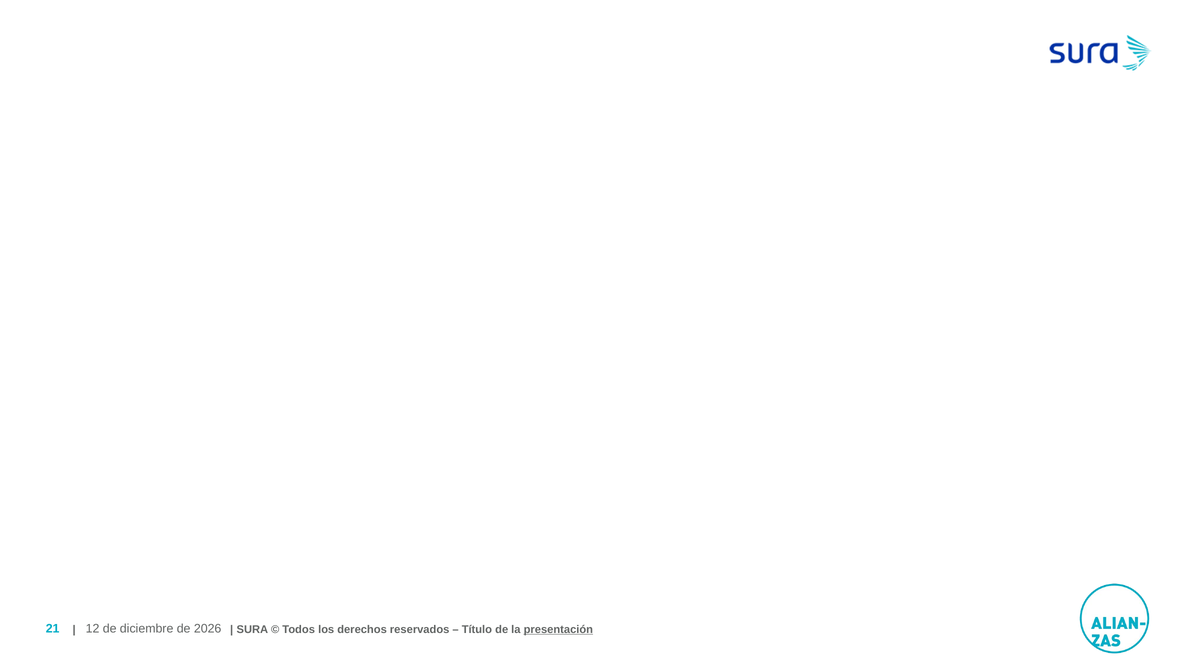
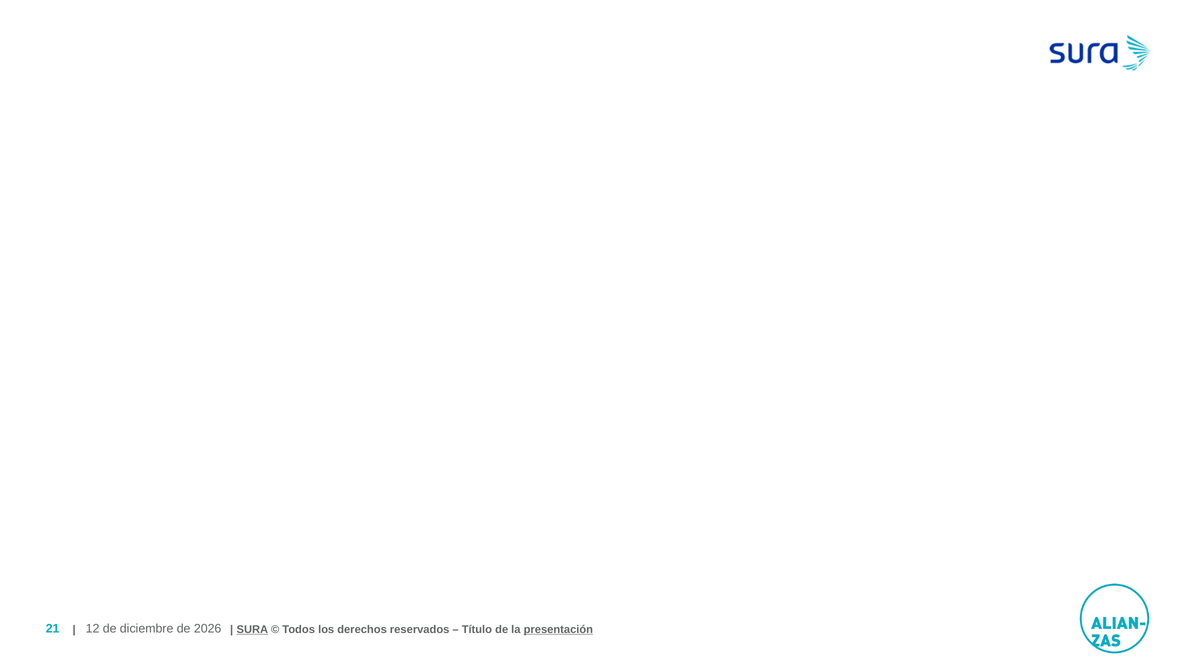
SURA underline: none -> present
